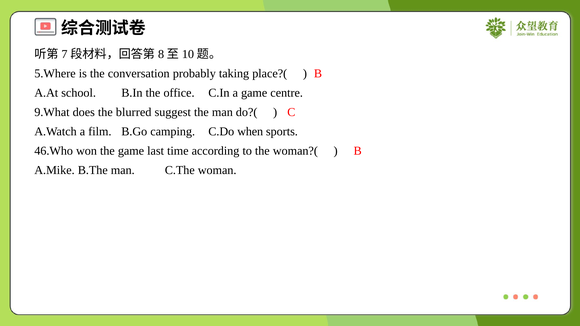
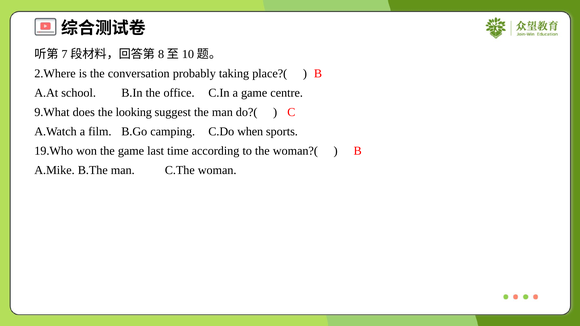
5.Where: 5.Where -> 2.Where
blurred: blurred -> looking
46.Who: 46.Who -> 19.Who
